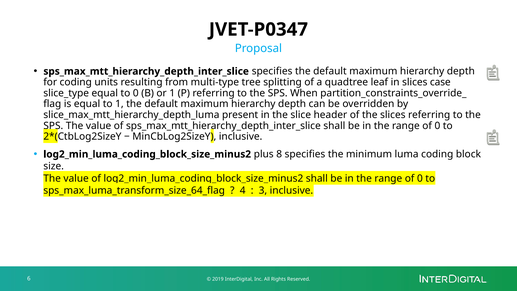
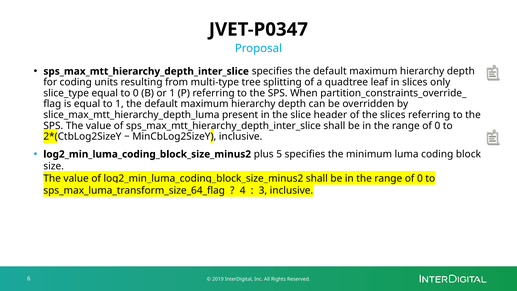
case: case -> only
8: 8 -> 5
